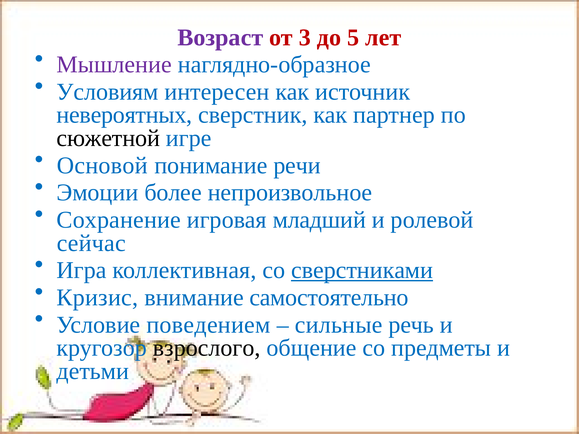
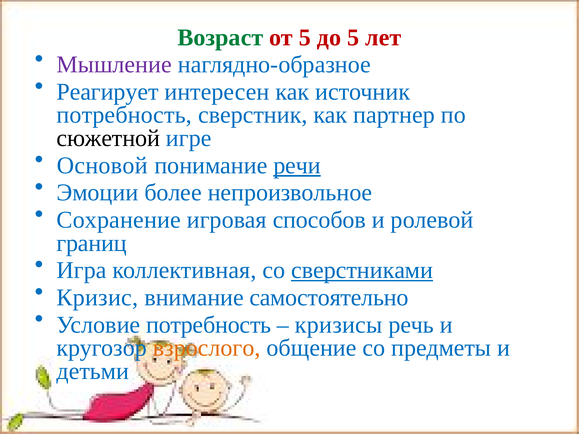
Возраст colour: purple -> green
от 3: 3 -> 5
Условиям: Условиям -> Реагирует
невероятных at (124, 115): невероятных -> потребность
речи underline: none -> present
младший: младший -> способов
сейчас: сейчас -> границ
Условие поведением: поведением -> потребность
сильные: сильные -> кризисы
взрослого colour: black -> orange
